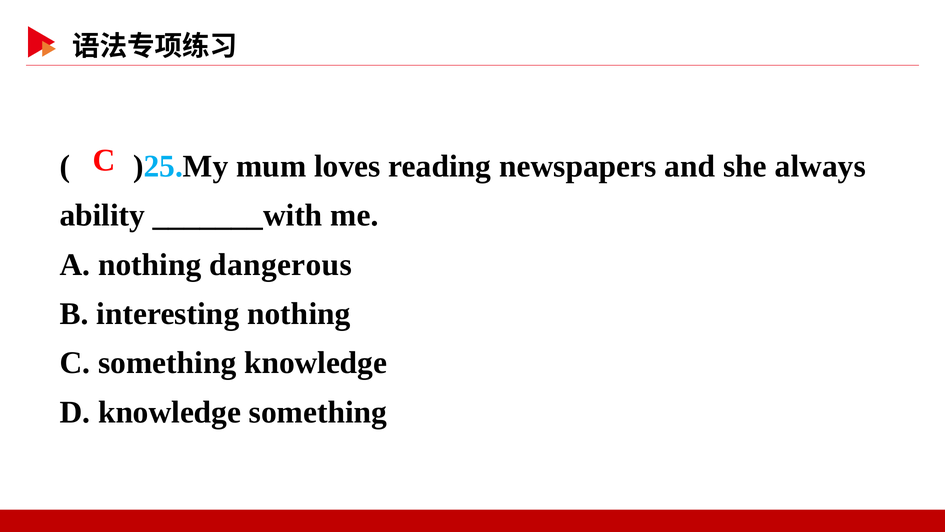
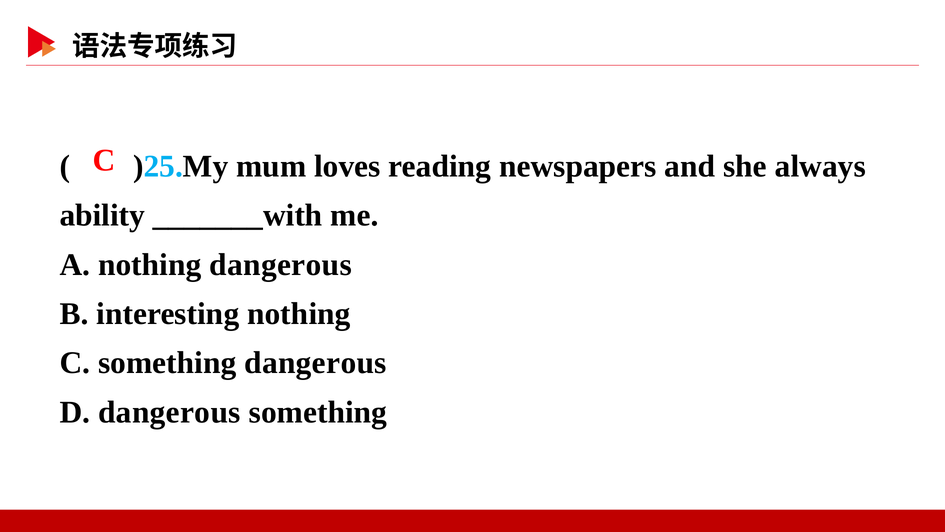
something knowledge: knowledge -> dangerous
D knowledge: knowledge -> dangerous
